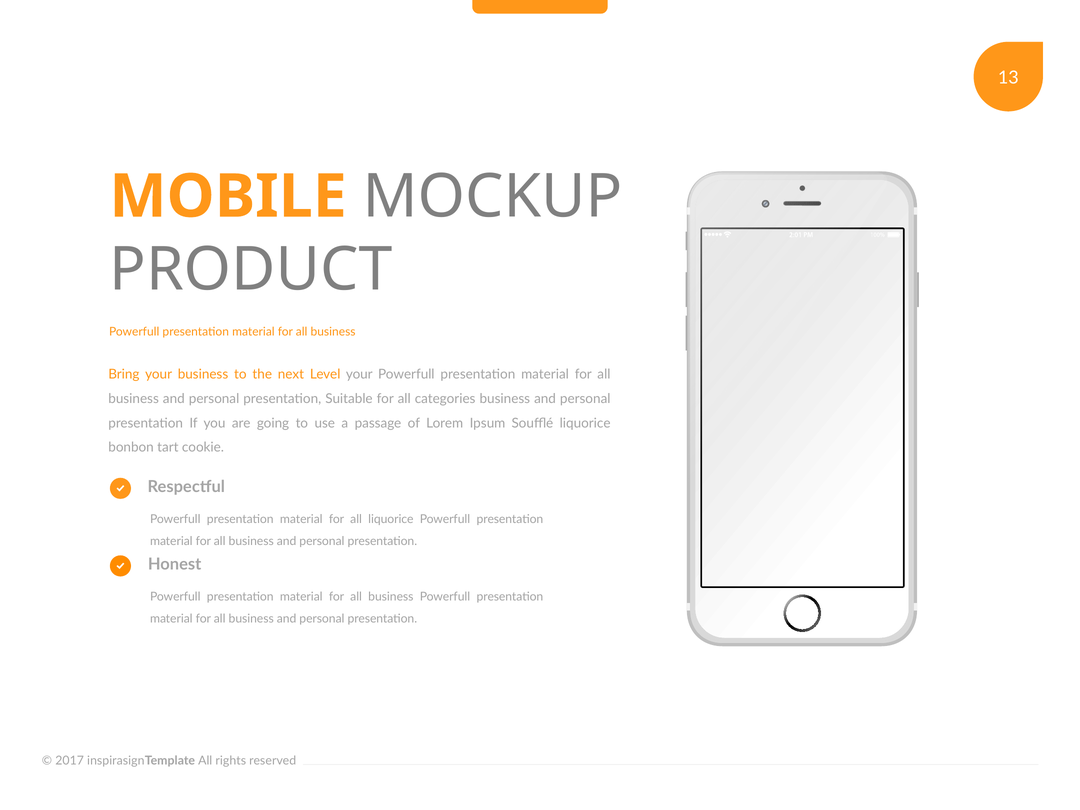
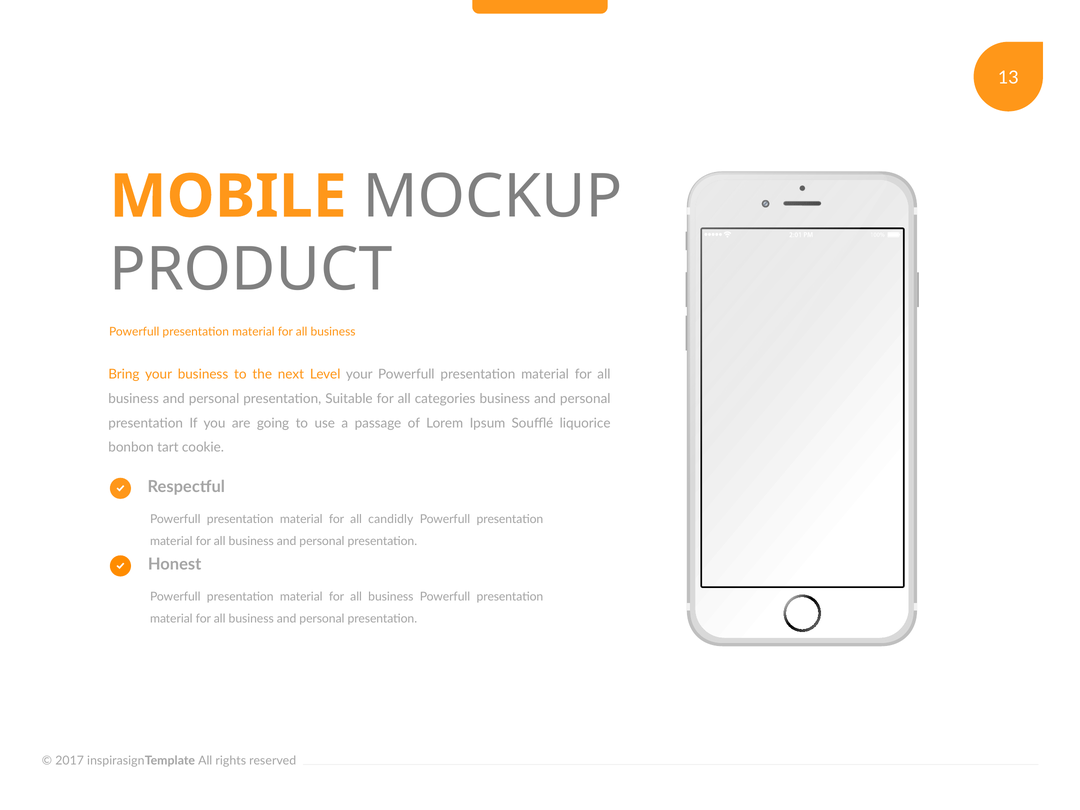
all liquorice: liquorice -> candidly
